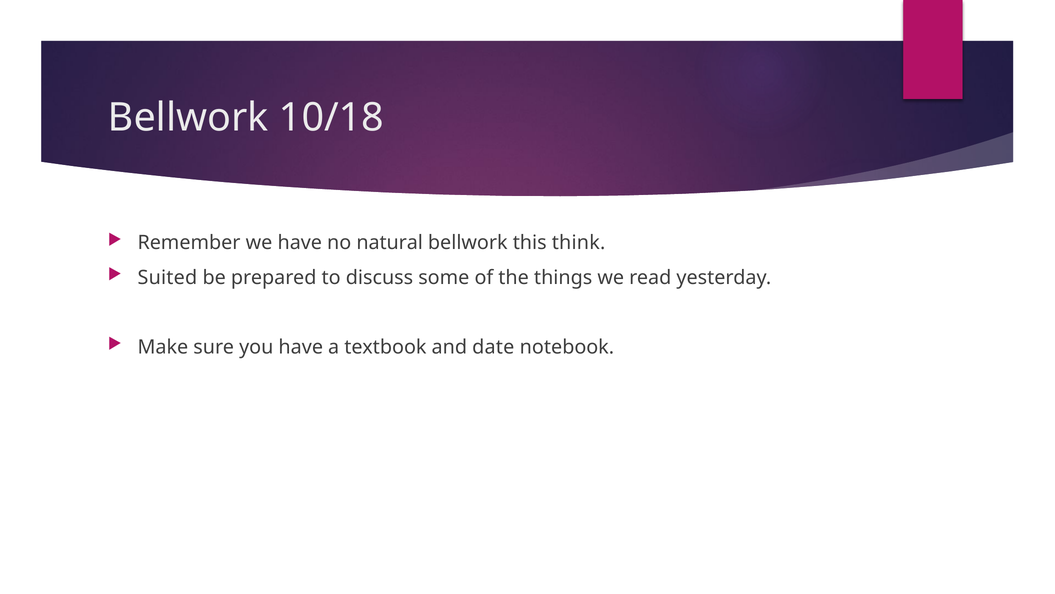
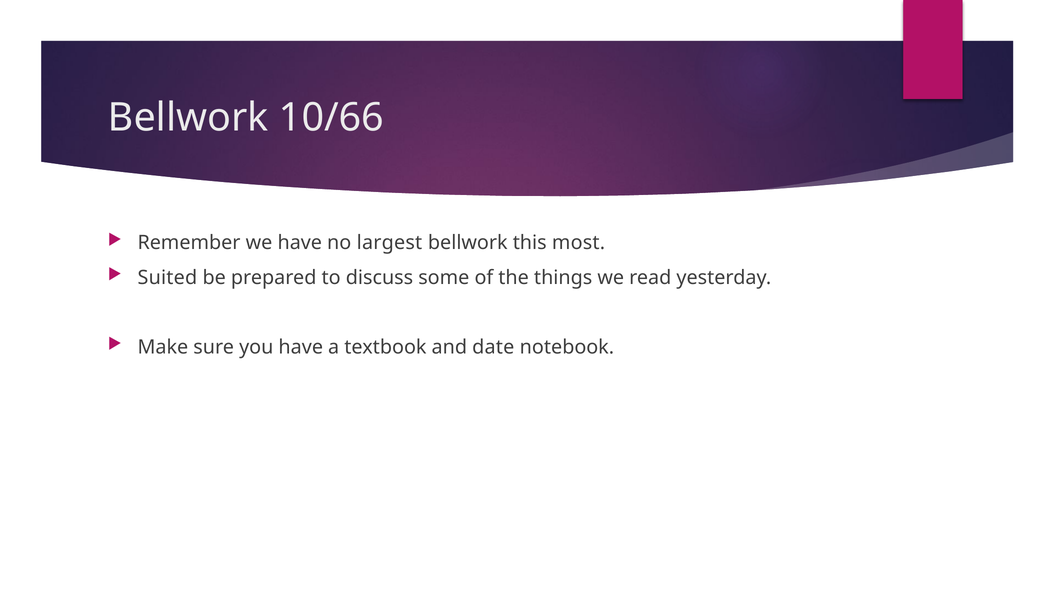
10/18: 10/18 -> 10/66
natural: natural -> largest
think: think -> most
